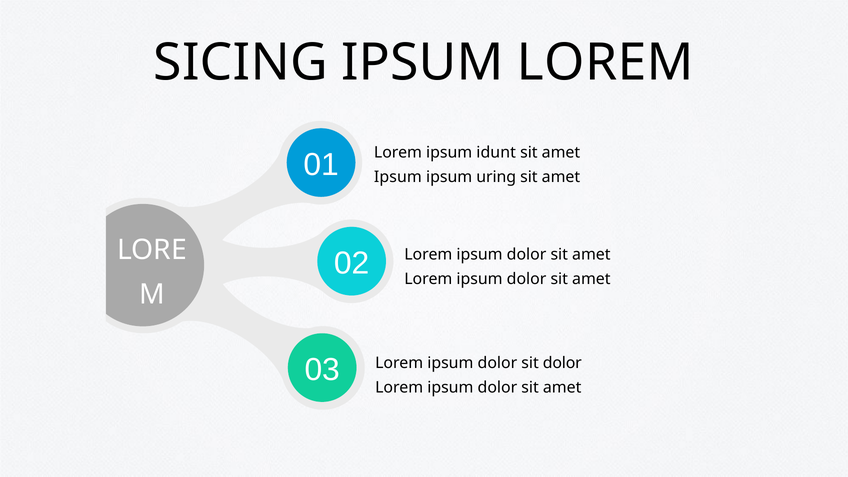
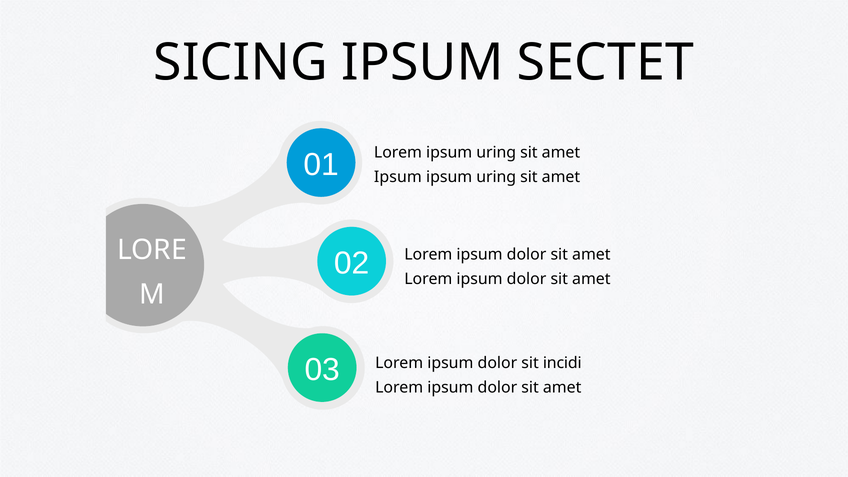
IPSUM LOREM: LOREM -> SECTET
Lorem ipsum idunt: idunt -> uring
sit dolor: dolor -> incidi
